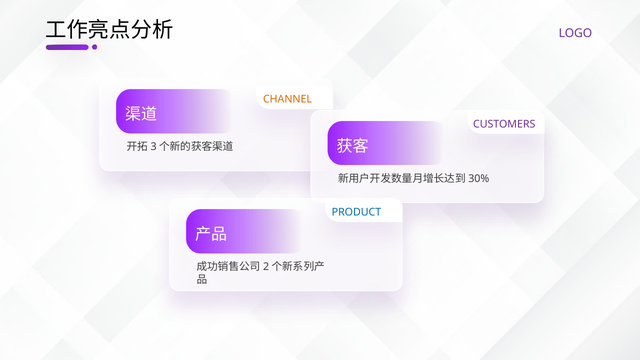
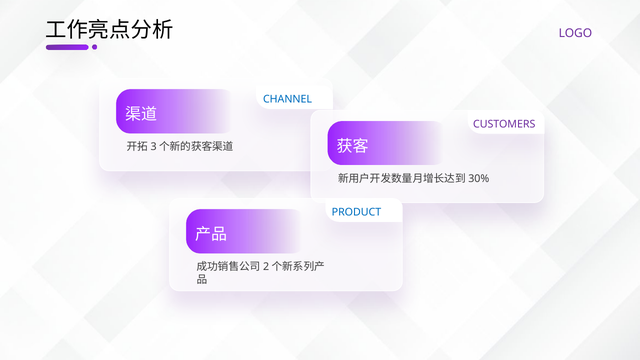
CHANNEL colour: orange -> blue
